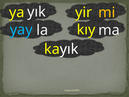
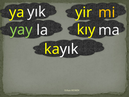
yay colour: light blue -> light green
